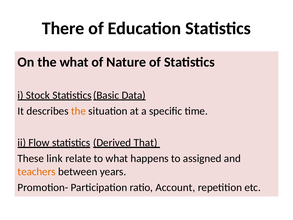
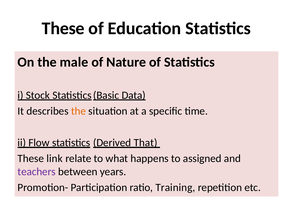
There at (63, 28): There -> These
the what: what -> male
teachers colour: orange -> purple
Account: Account -> Training
